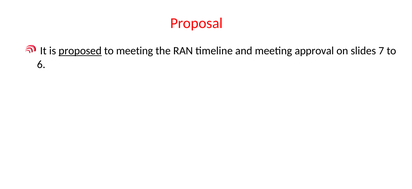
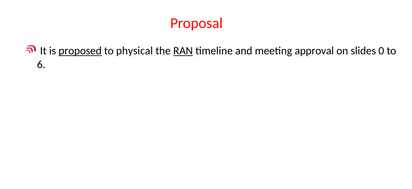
to meeting: meeting -> physical
RAN underline: none -> present
7: 7 -> 0
